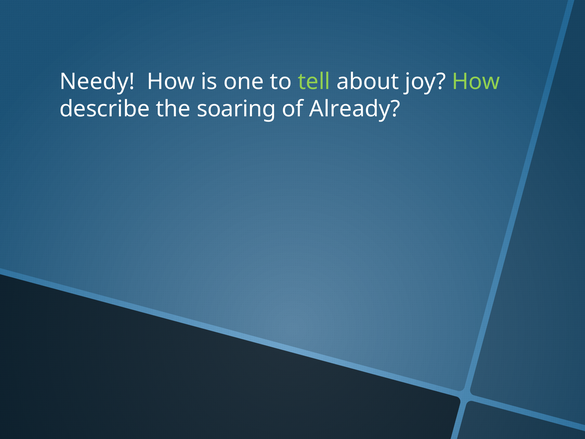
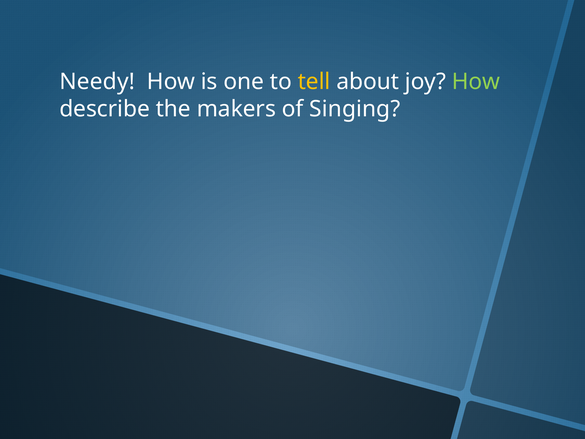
tell colour: light green -> yellow
soaring: soaring -> makers
Already: Already -> Singing
